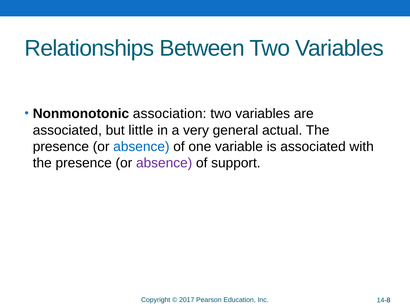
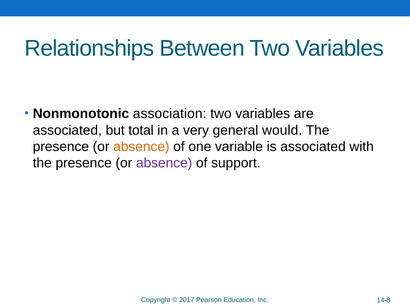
little: little -> total
actual: actual -> would
absence at (141, 147) colour: blue -> orange
